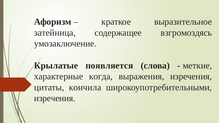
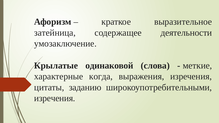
взгромоздясь: взгромоздясь -> деятельности
появляется: появляется -> одинаковой
кончила: кончила -> заданию
